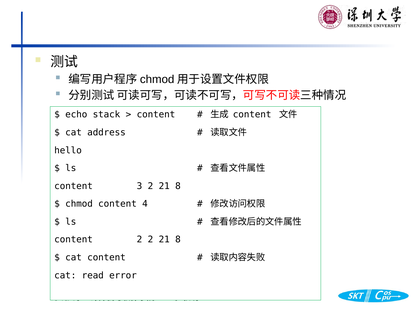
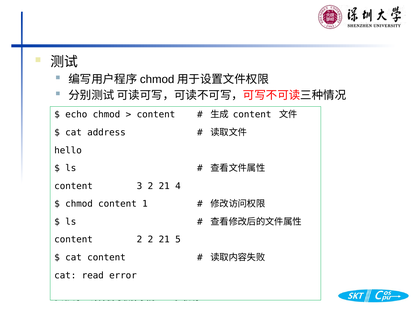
echo stack: stack -> chmod
3 2 21 8: 8 -> 4
4: 4 -> 1
2 2 21 8: 8 -> 5
